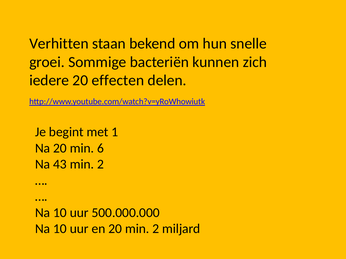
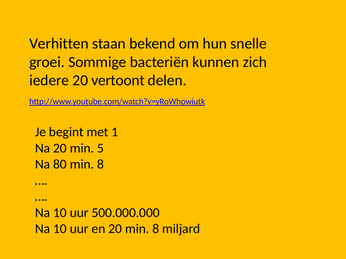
effecten: effecten -> vertoont
6: 6 -> 5
43: 43 -> 80
2 at (100, 165): 2 -> 8
20 min 2: 2 -> 8
